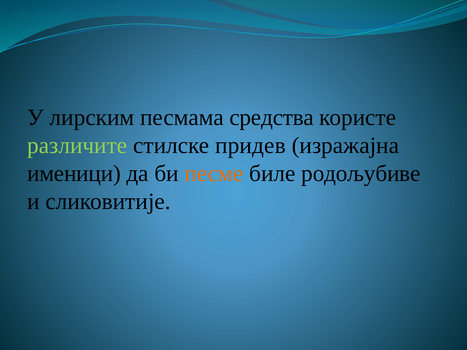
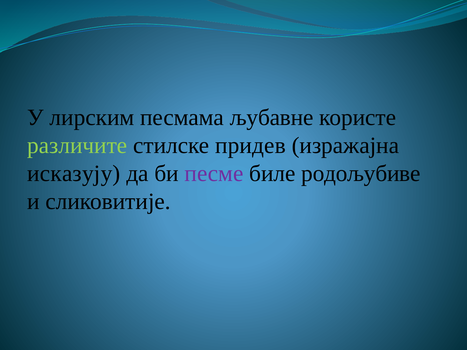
средства: средства -> љубавне
именици: именици -> исказују
песме colour: orange -> purple
